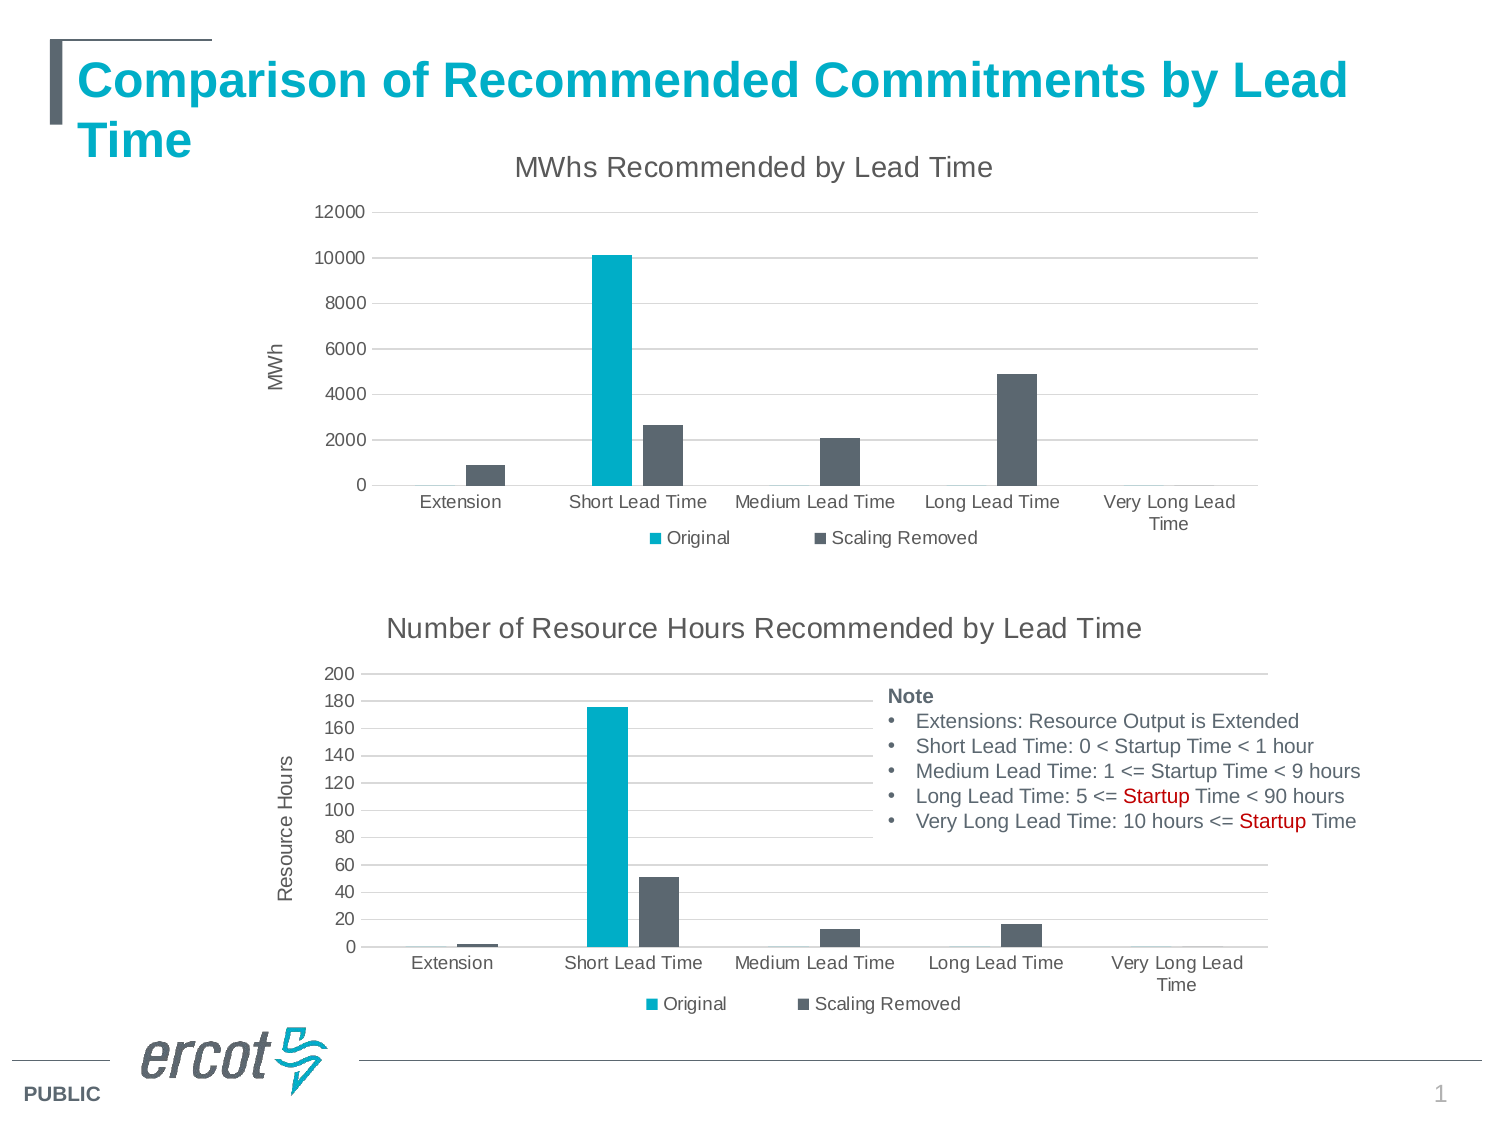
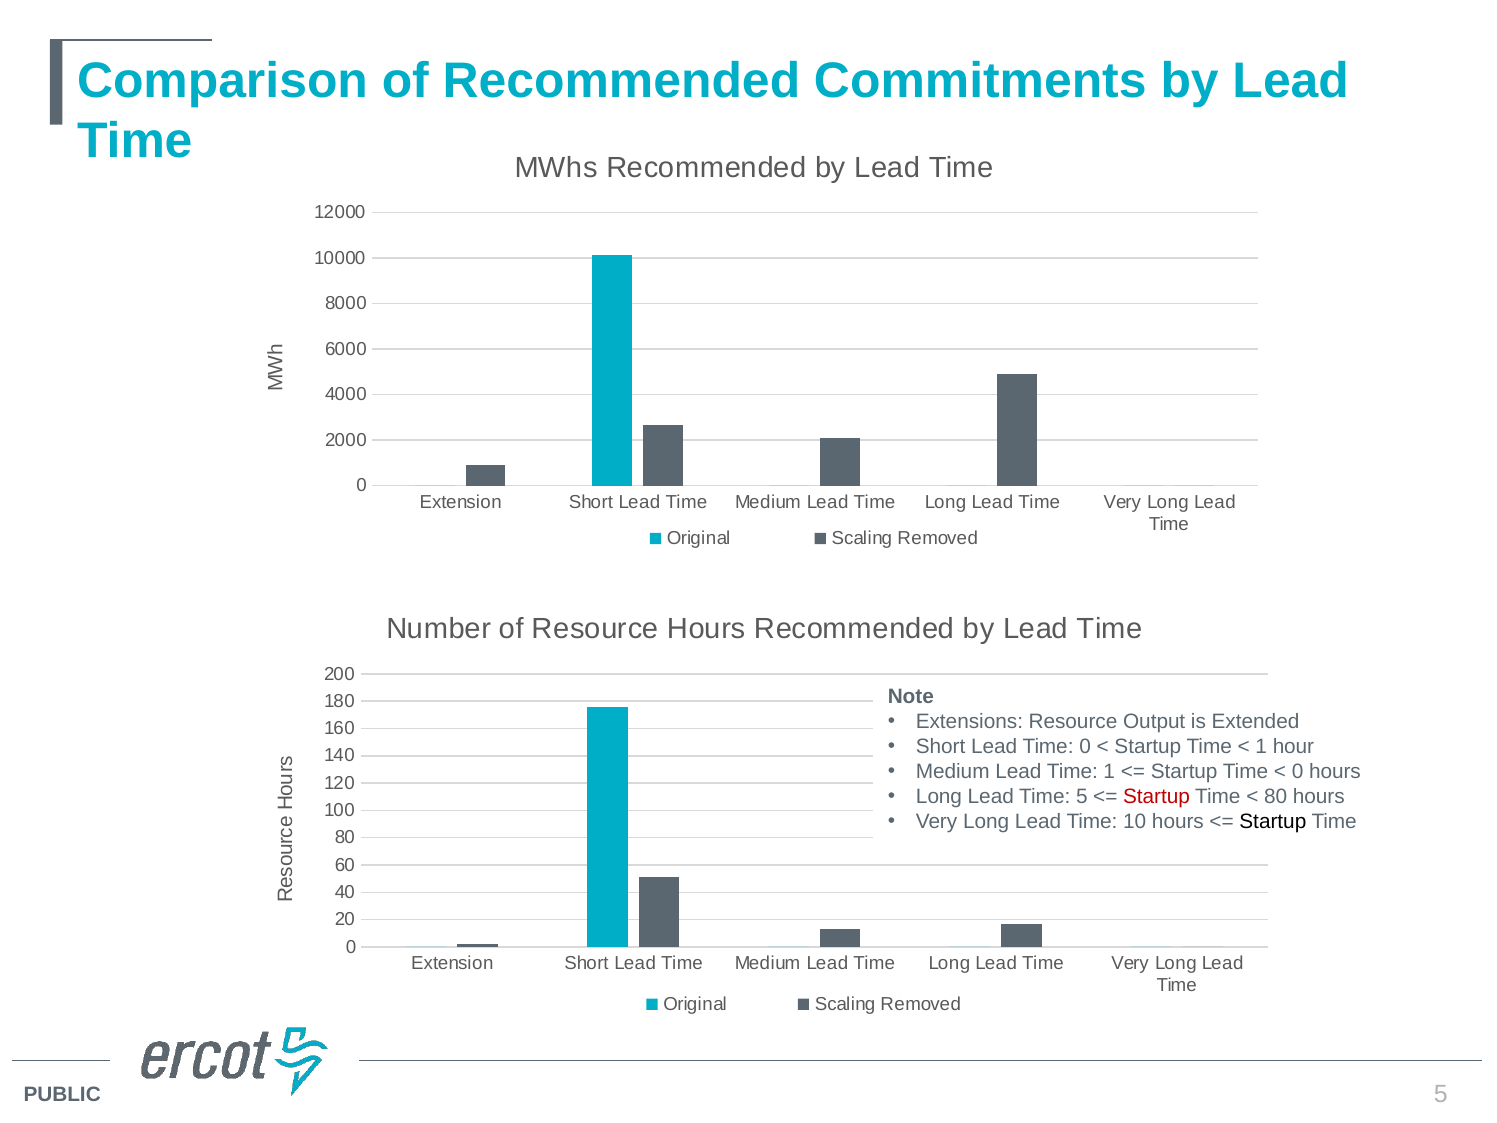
9 at (1298, 772): 9 -> 0
90 at (1276, 797): 90 -> 80
Startup at (1273, 822) colour: red -> black
1 at (1441, 1094): 1 -> 5
